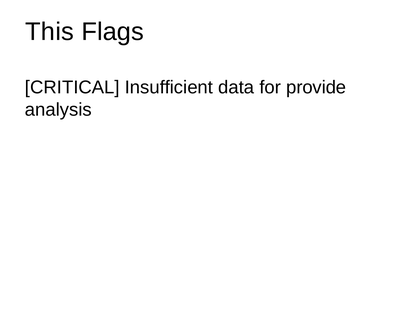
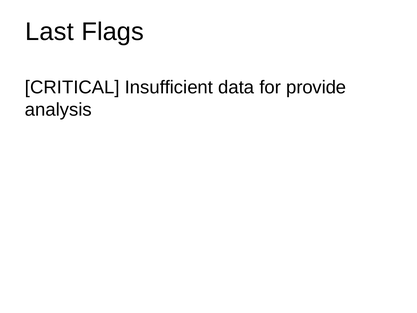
This: This -> Last
